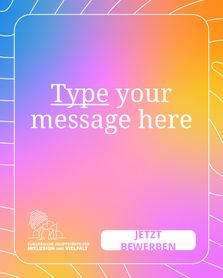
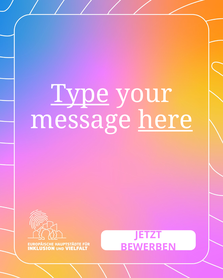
here underline: none -> present
